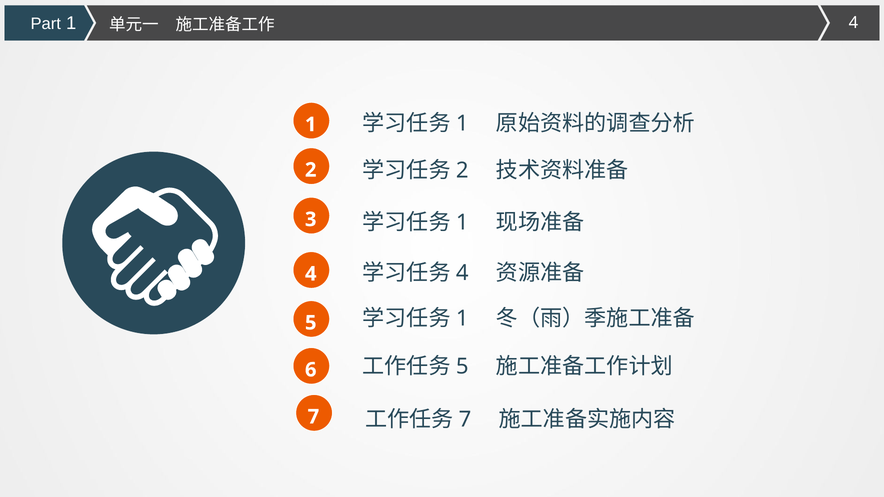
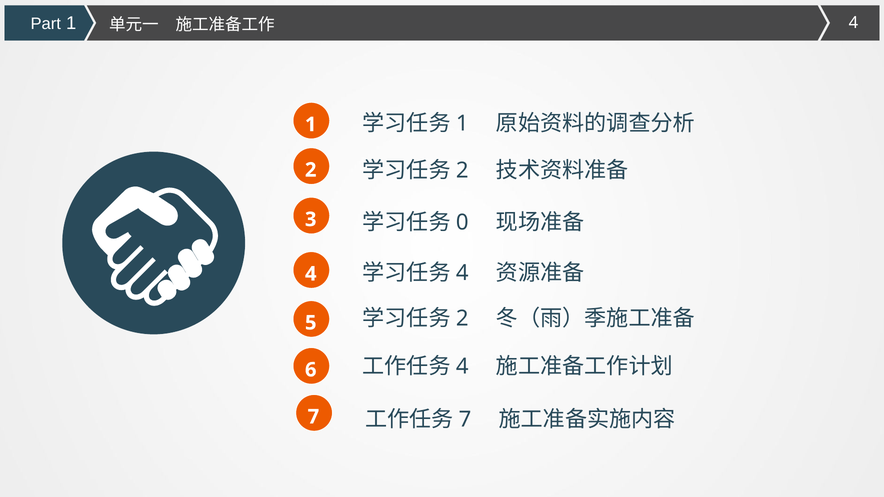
1 at (462, 223): 1 -> 0
1 at (462, 318): 1 -> 2
5 at (462, 366): 5 -> 4
